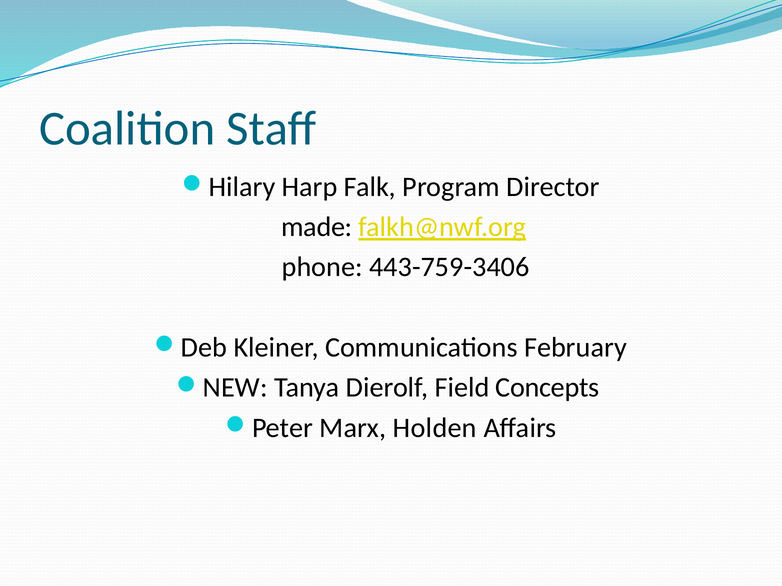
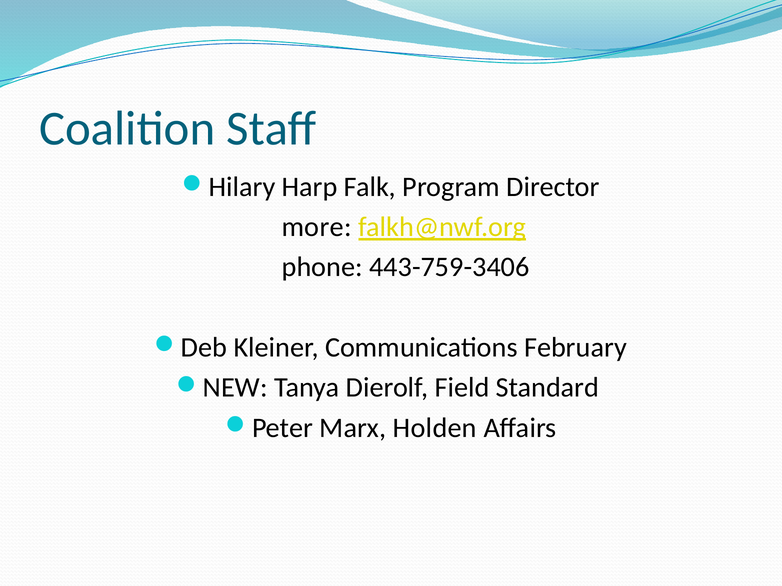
made: made -> more
Concepts: Concepts -> Standard
